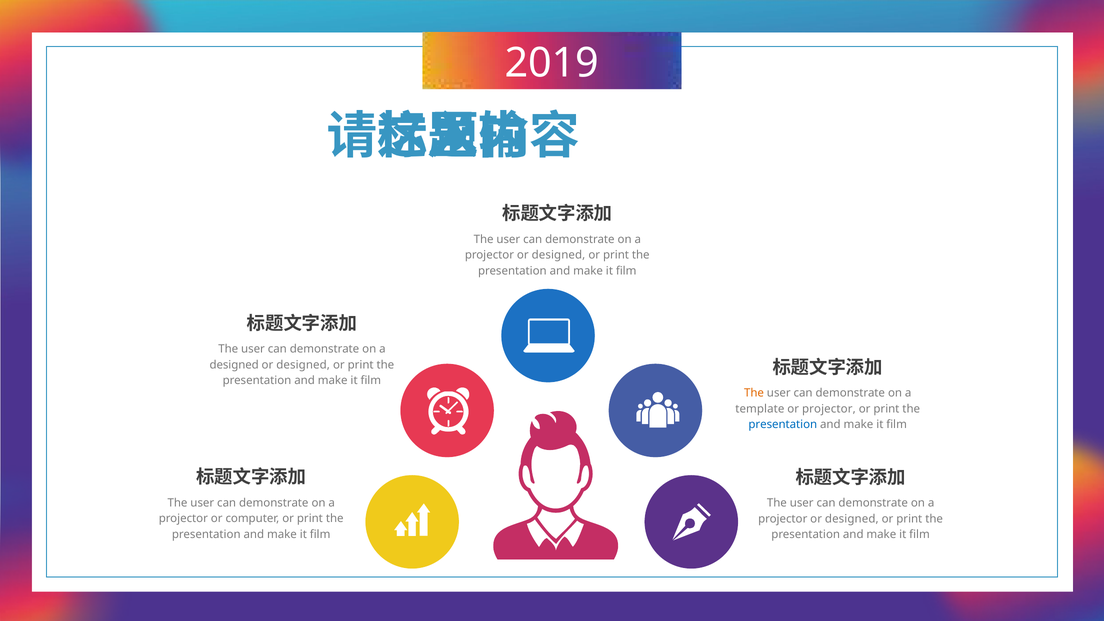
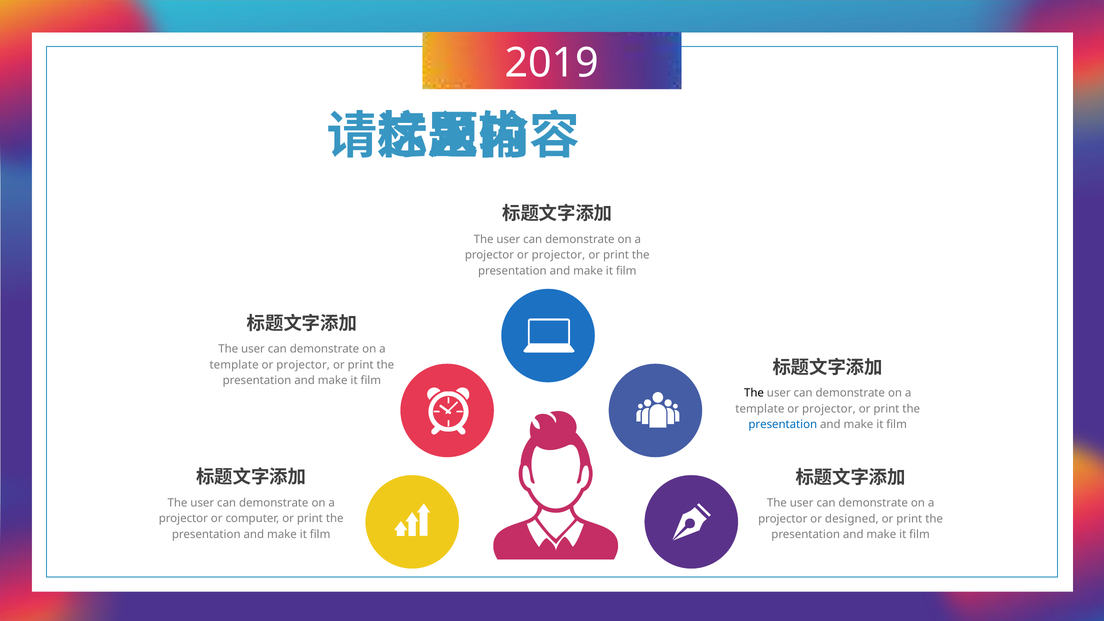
designed at (558, 255): designed -> projector
designed at (234, 365): designed -> template
designed at (303, 365): designed -> projector
The at (754, 393) colour: orange -> black
